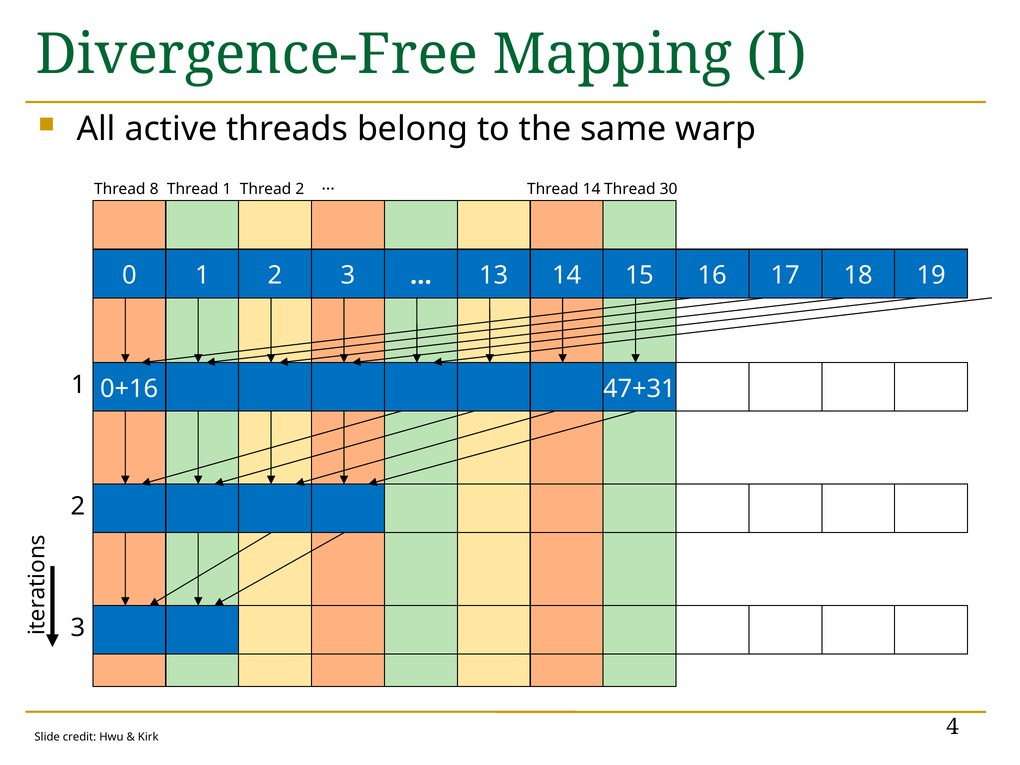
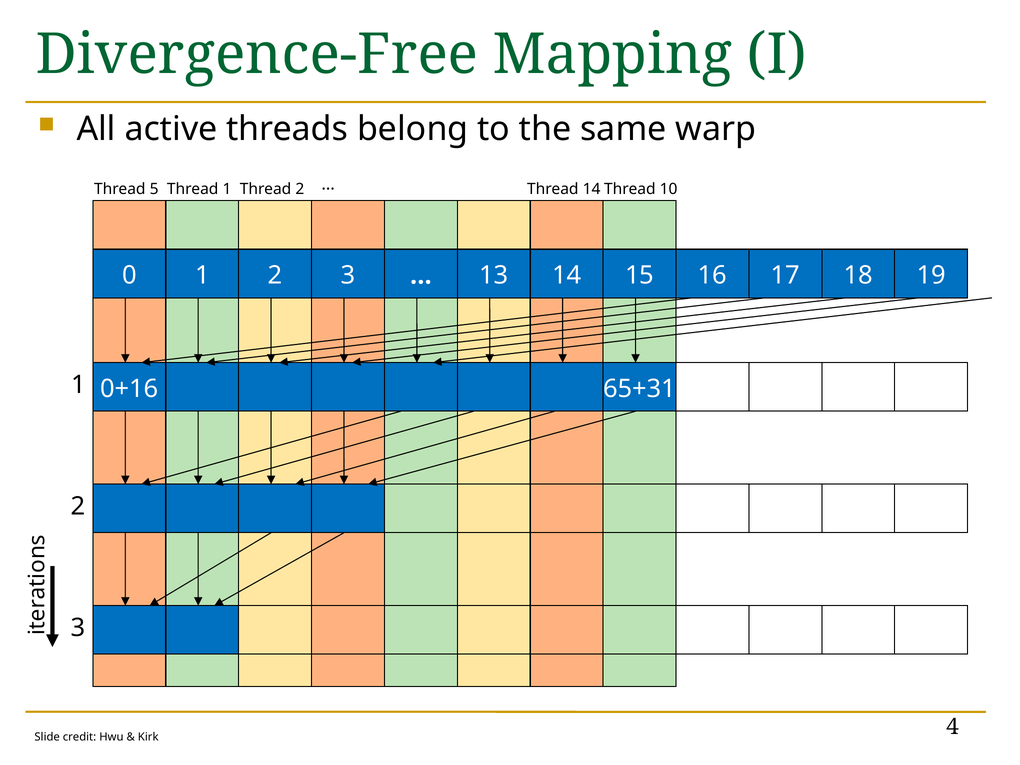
8: 8 -> 5
30: 30 -> 10
47+31: 47+31 -> 65+31
